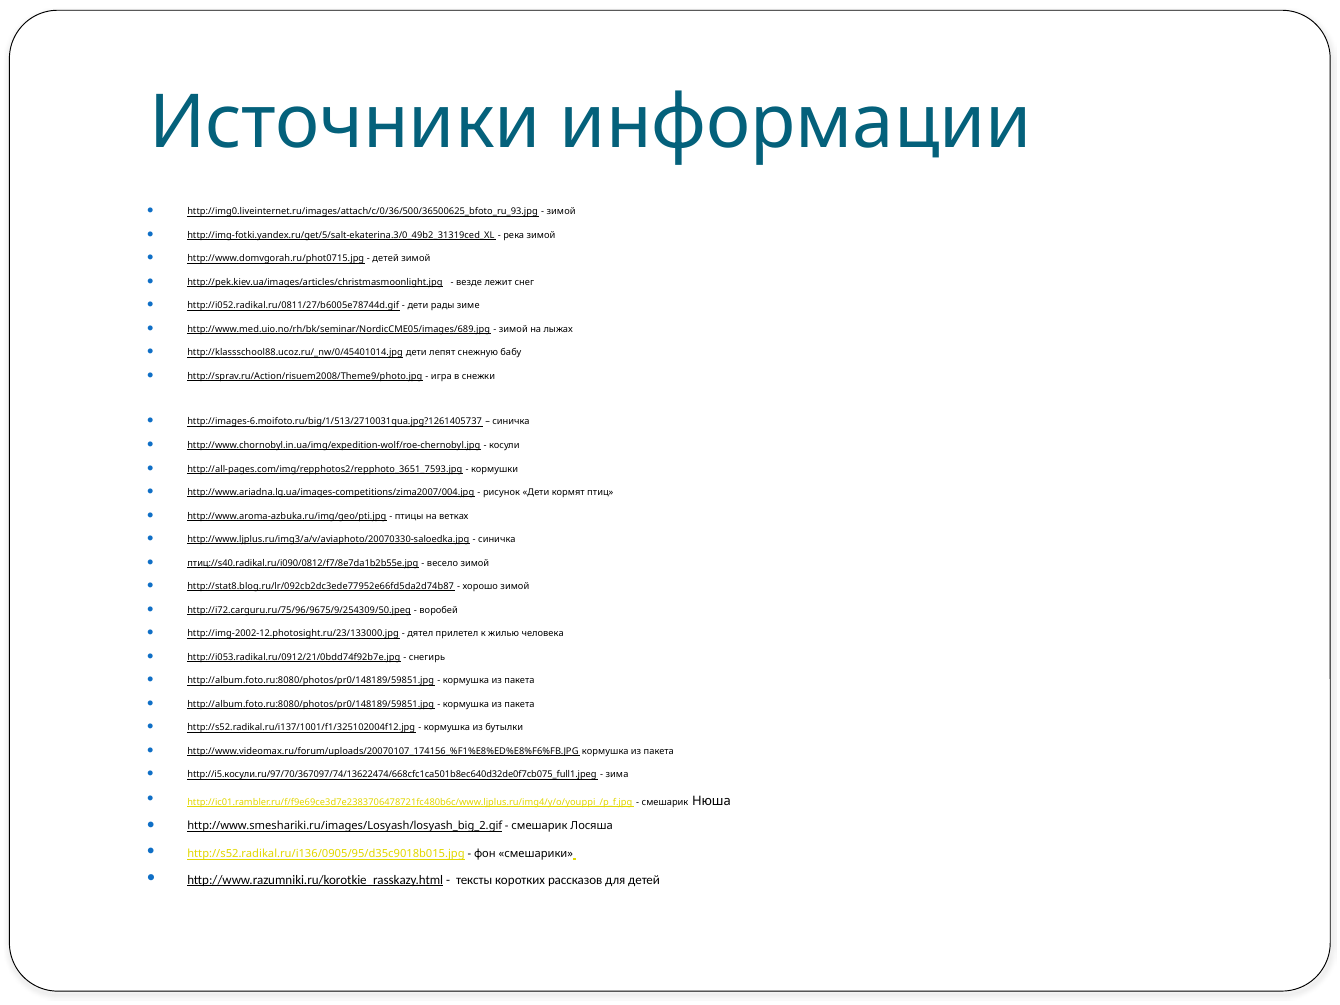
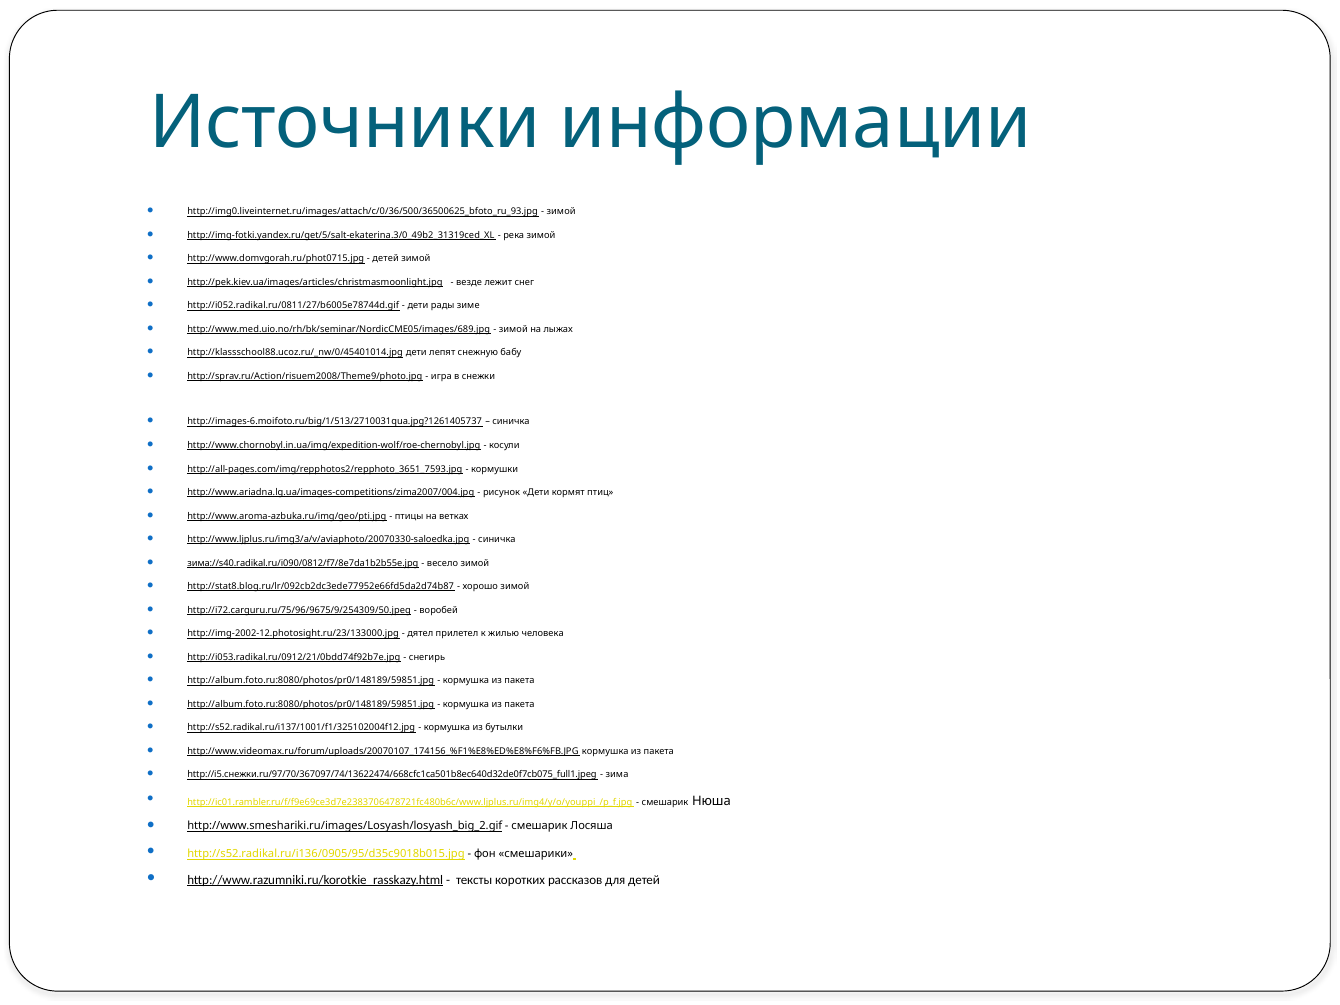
птиц://s40.radikal.ru/i090/0812/f7/8e7da1b2b55e.jpg: птиц://s40.radikal.ru/i090/0812/f7/8e7da1b2b55e.jpg -> зима://s40.radikal.ru/i090/0812/f7/8e7da1b2b55e.jpg
http://i5.косули.ru/97/70/367097/74/13622474/668cfc1ca501b8ec640d32de0f7cb075_full1.jpeg: http://i5.косули.ru/97/70/367097/74/13622474/668cfc1ca501b8ec640d32de0f7cb075_full1.jpeg -> http://i5.снежки.ru/97/70/367097/74/13622474/668cfc1ca501b8ec640d32de0f7cb075_full1.jpeg
